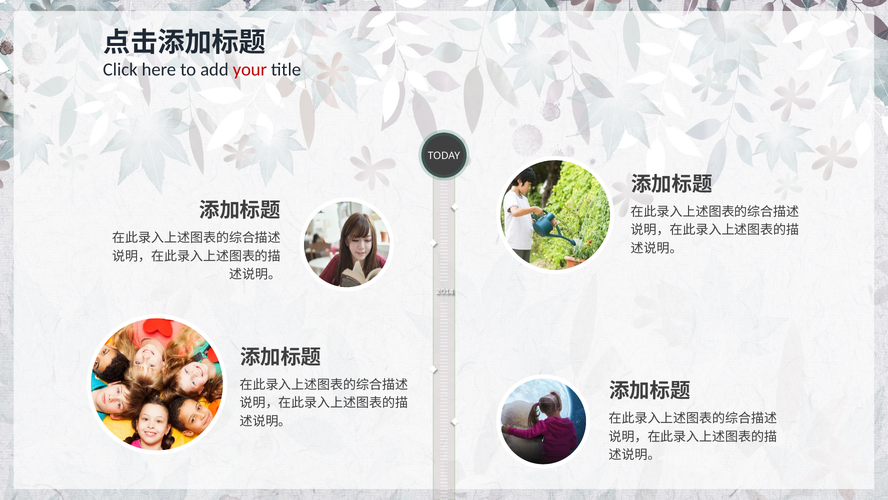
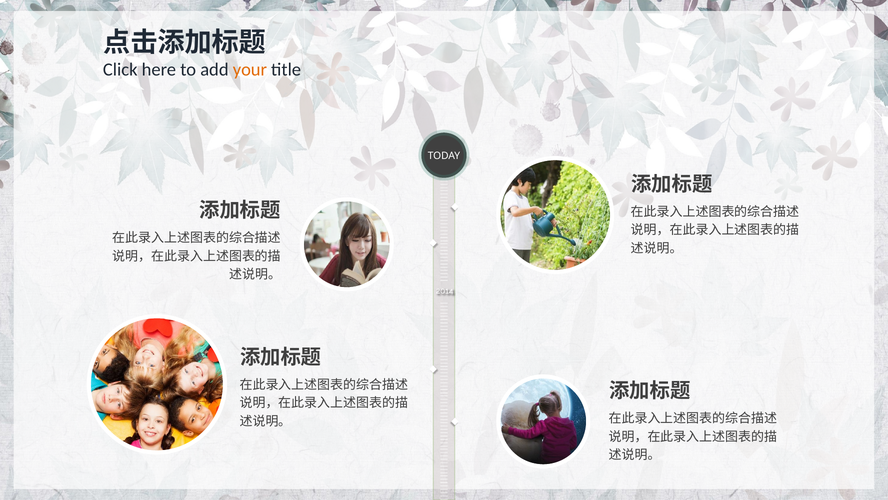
your colour: red -> orange
